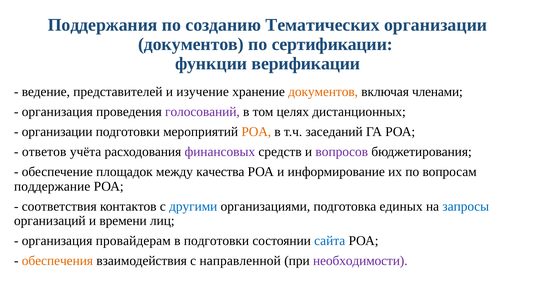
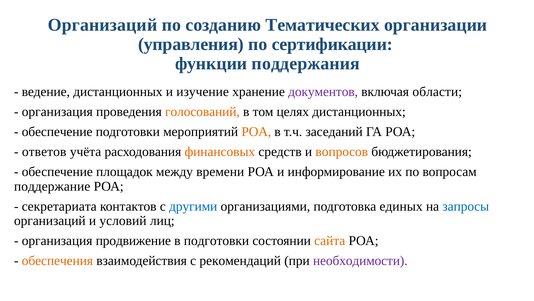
Поддержания at (103, 25): Поддержания -> Организаций
документов at (191, 44): документов -> управления
верификации: верификации -> поддержания
ведение представителей: представителей -> дистанционных
документов at (323, 92) colour: orange -> purple
членами: членами -> области
голосований colour: purple -> orange
организации at (57, 132): организации -> обеспечение
финансовых colour: purple -> orange
вопросов colour: purple -> orange
качества: качества -> времени
соответствия: соответствия -> секретариата
времени: времени -> условий
провайдерам: провайдерам -> продвижение
сайта colour: blue -> orange
направленной: направленной -> рекомендаций
